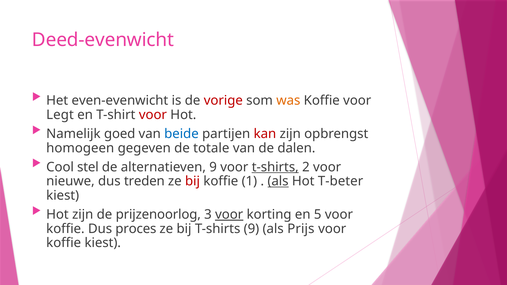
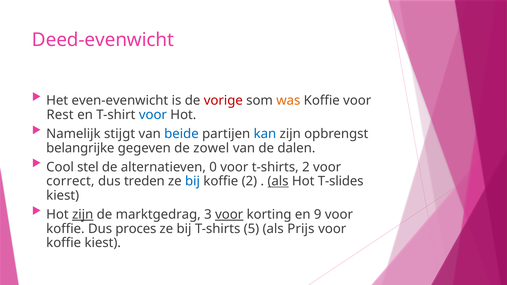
Legt: Legt -> Rest
voor at (153, 115) colour: red -> blue
goed: goed -> stijgt
kan colour: red -> blue
homogeen: homogeen -> belangrijke
totale: totale -> zowel
alternatieven 9: 9 -> 0
t-shirts at (275, 167) underline: present -> none
nieuwe: nieuwe -> correct
bij at (193, 181) colour: red -> blue
koffie 1: 1 -> 2
T-beter: T-beter -> T-slides
zijn at (83, 215) underline: none -> present
prijzenoorlog: prijzenoorlog -> marktgedrag
5: 5 -> 9
T-shirts 9: 9 -> 5
